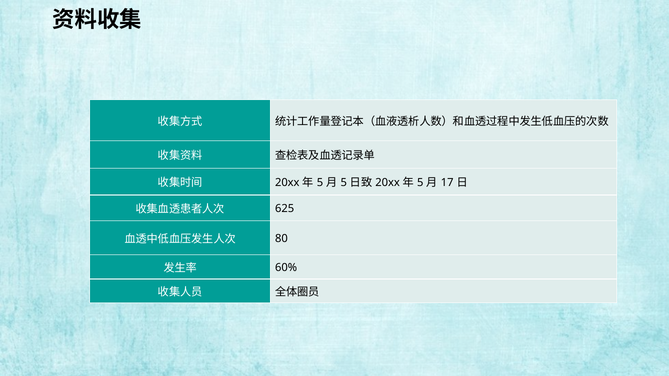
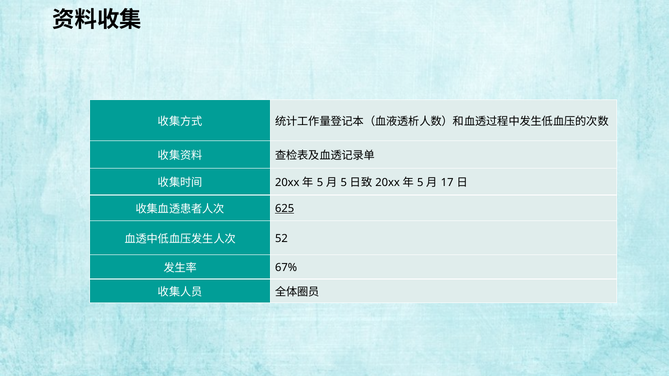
625 underline: none -> present
80: 80 -> 52
60%: 60% -> 67%
